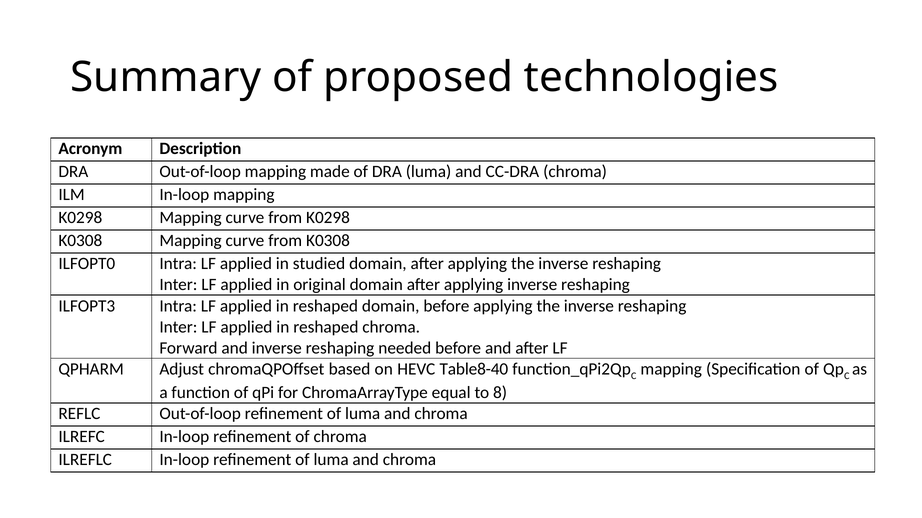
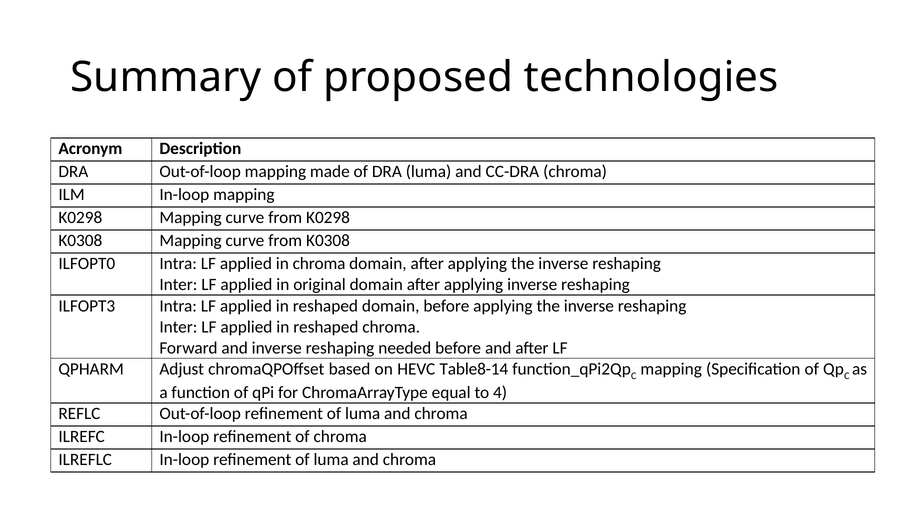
in studied: studied -> chroma
Table8-40: Table8-40 -> Table8-14
8: 8 -> 4
